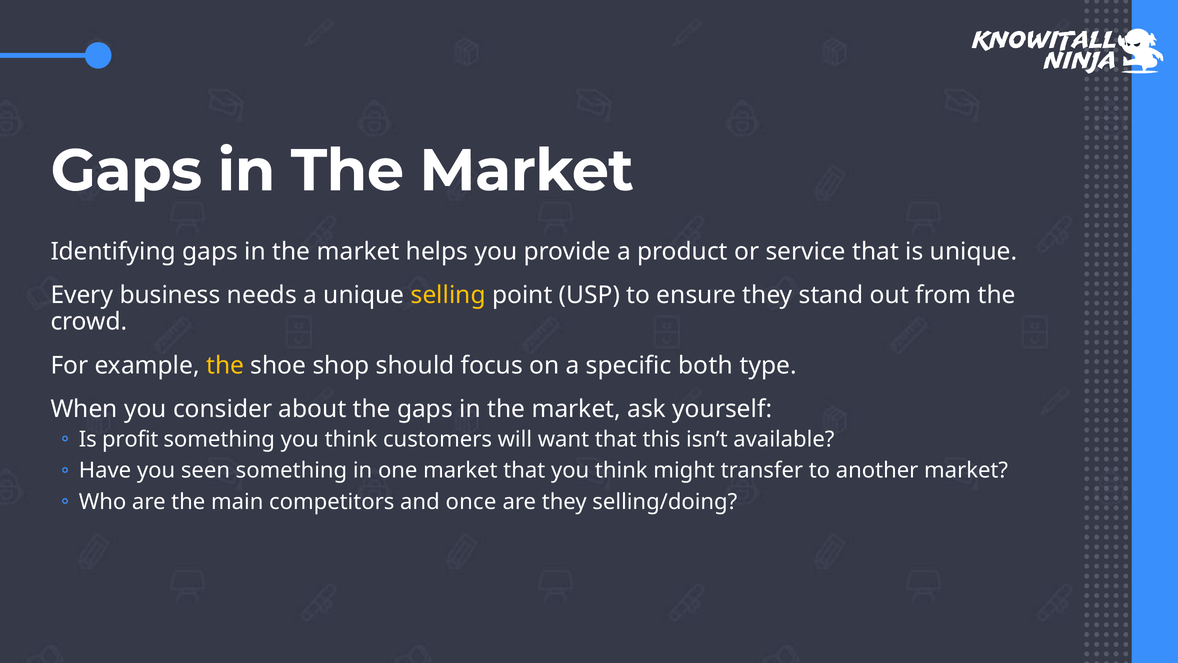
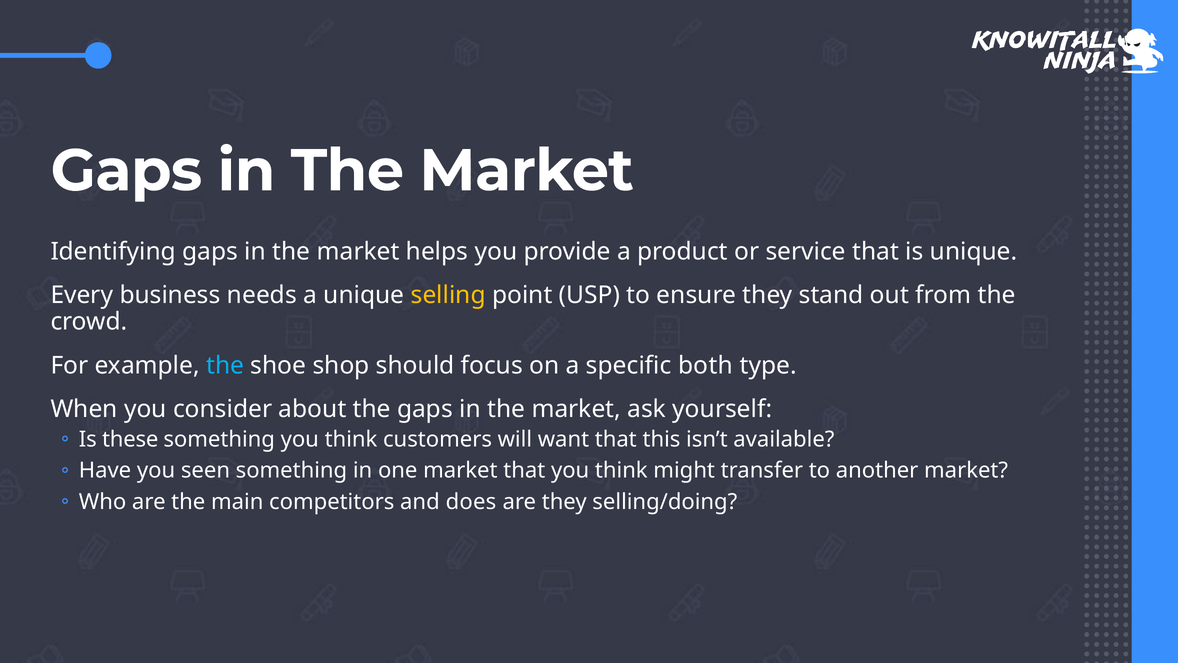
the at (225, 365) colour: yellow -> light blue
profit: profit -> these
once: once -> does
